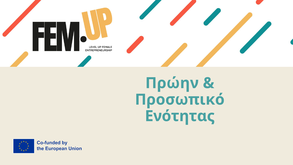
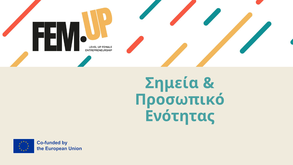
Πρώην: Πρώην -> Σημεία
